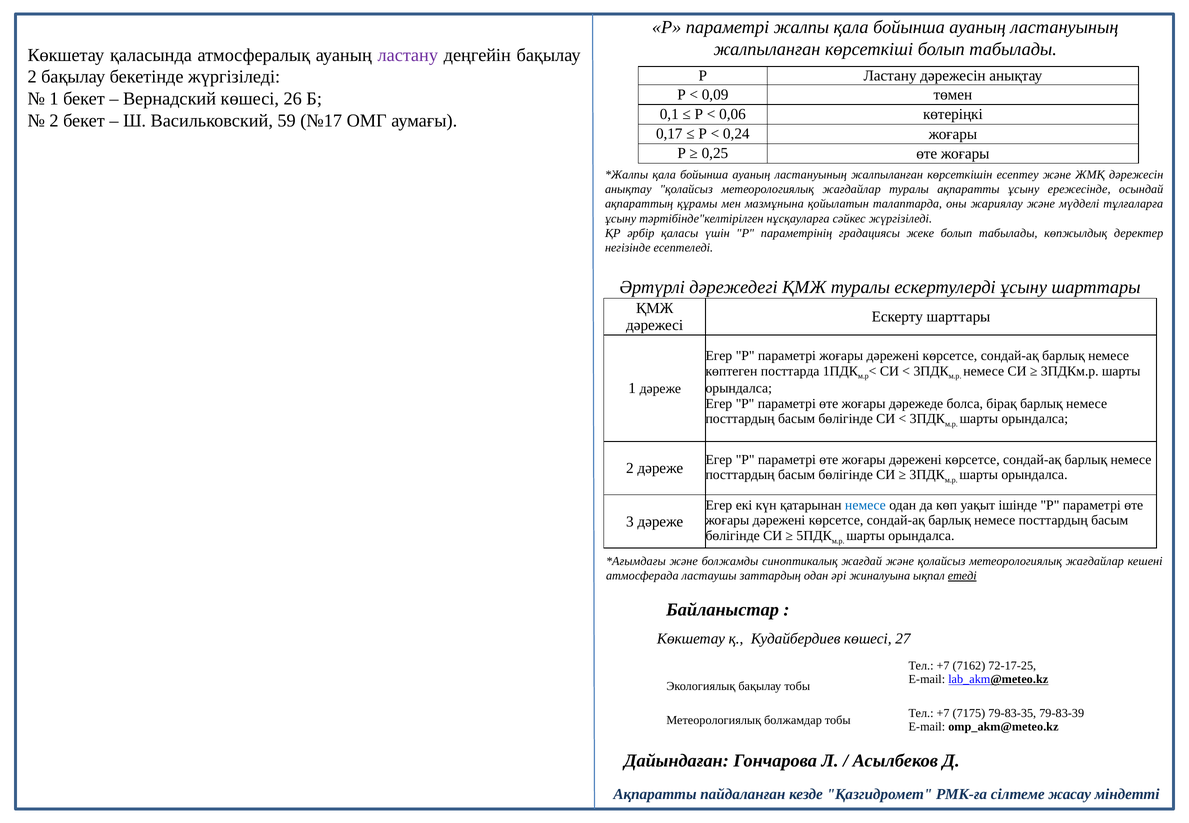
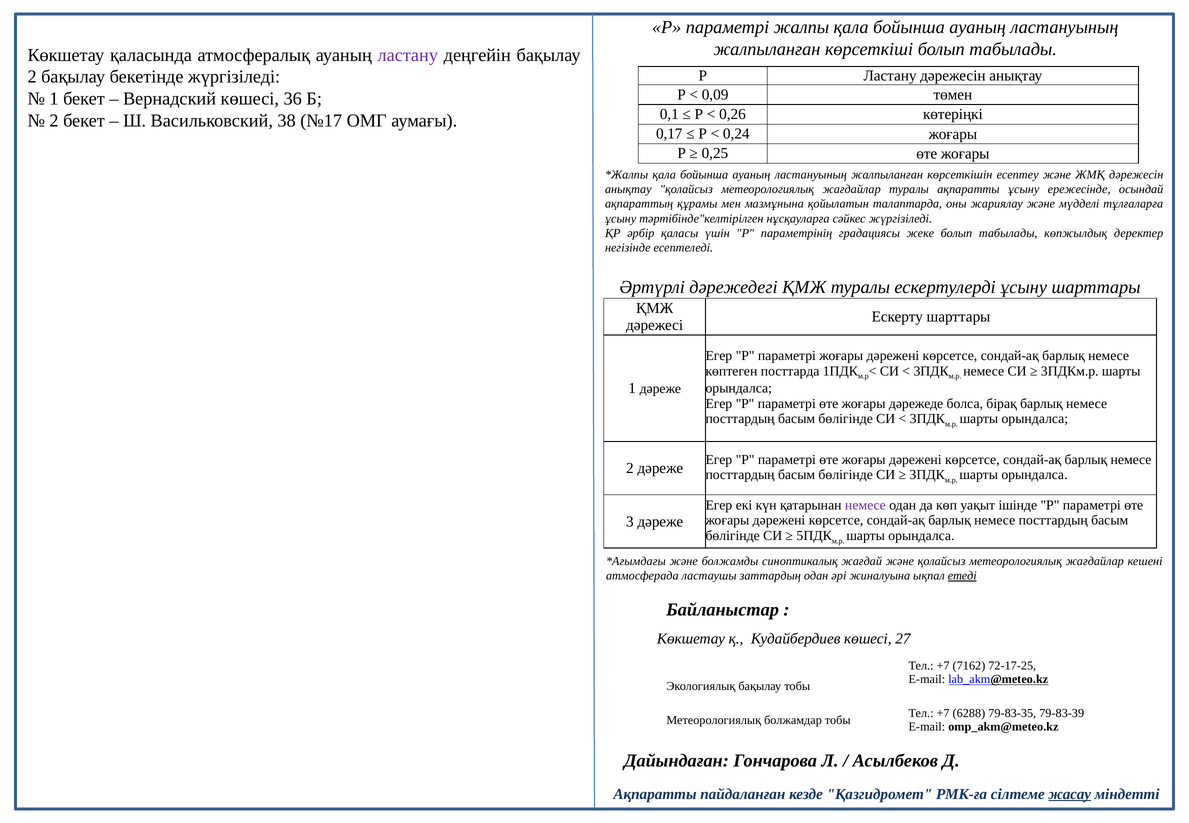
26: 26 -> 36
0,06: 0,06 -> 0,26
59: 59 -> 38
немесе at (865, 505) colour: blue -> purple
7175: 7175 -> 6288
жасау underline: none -> present
